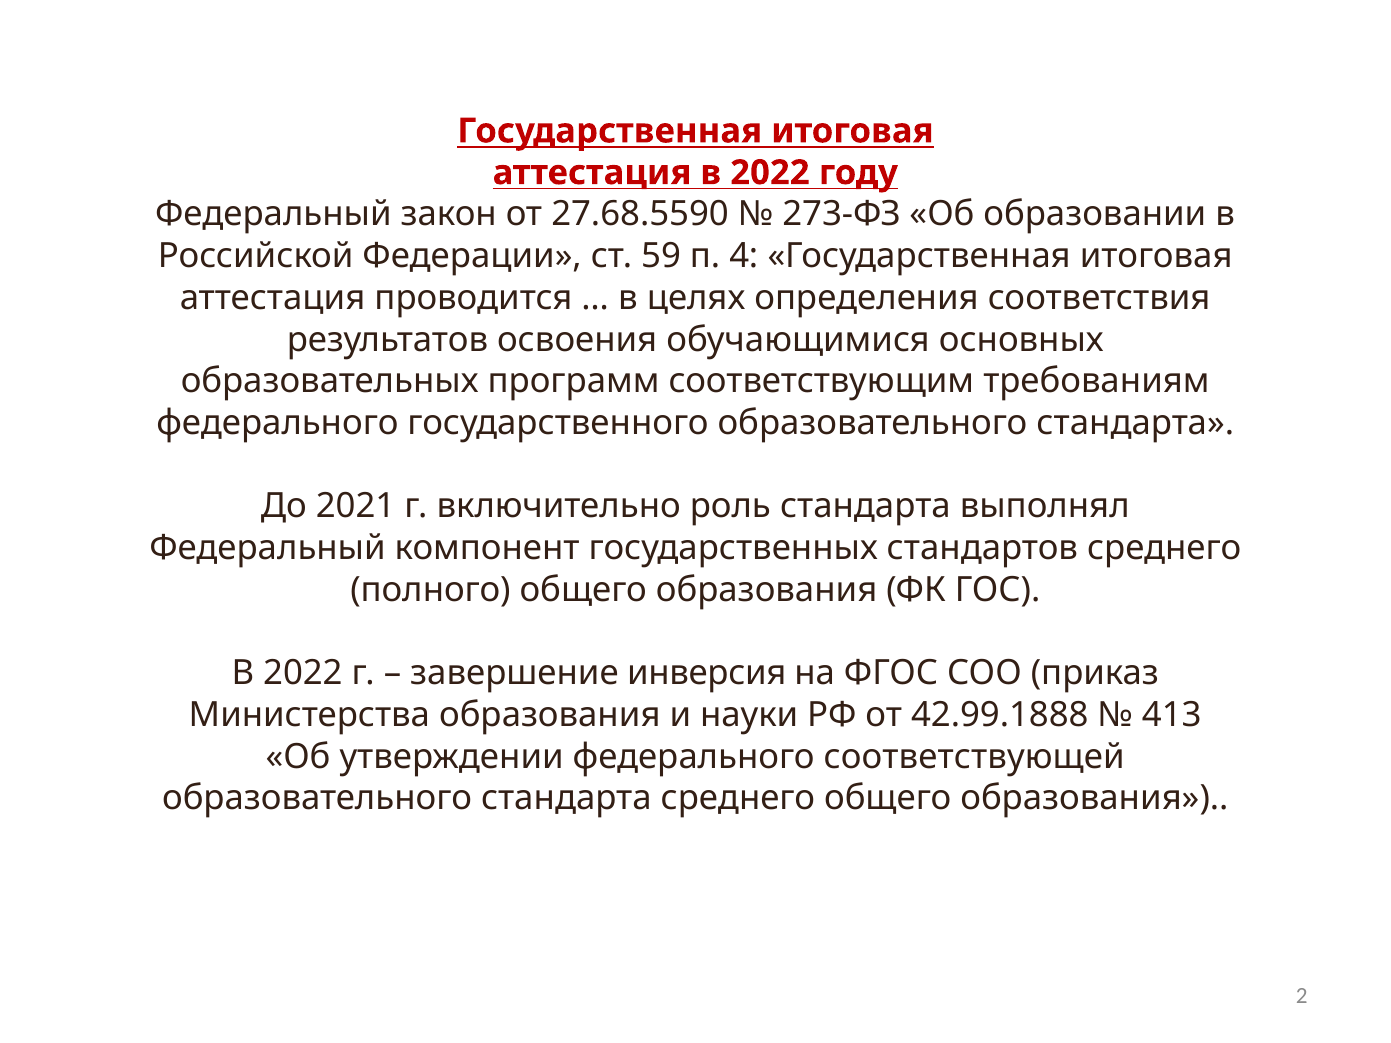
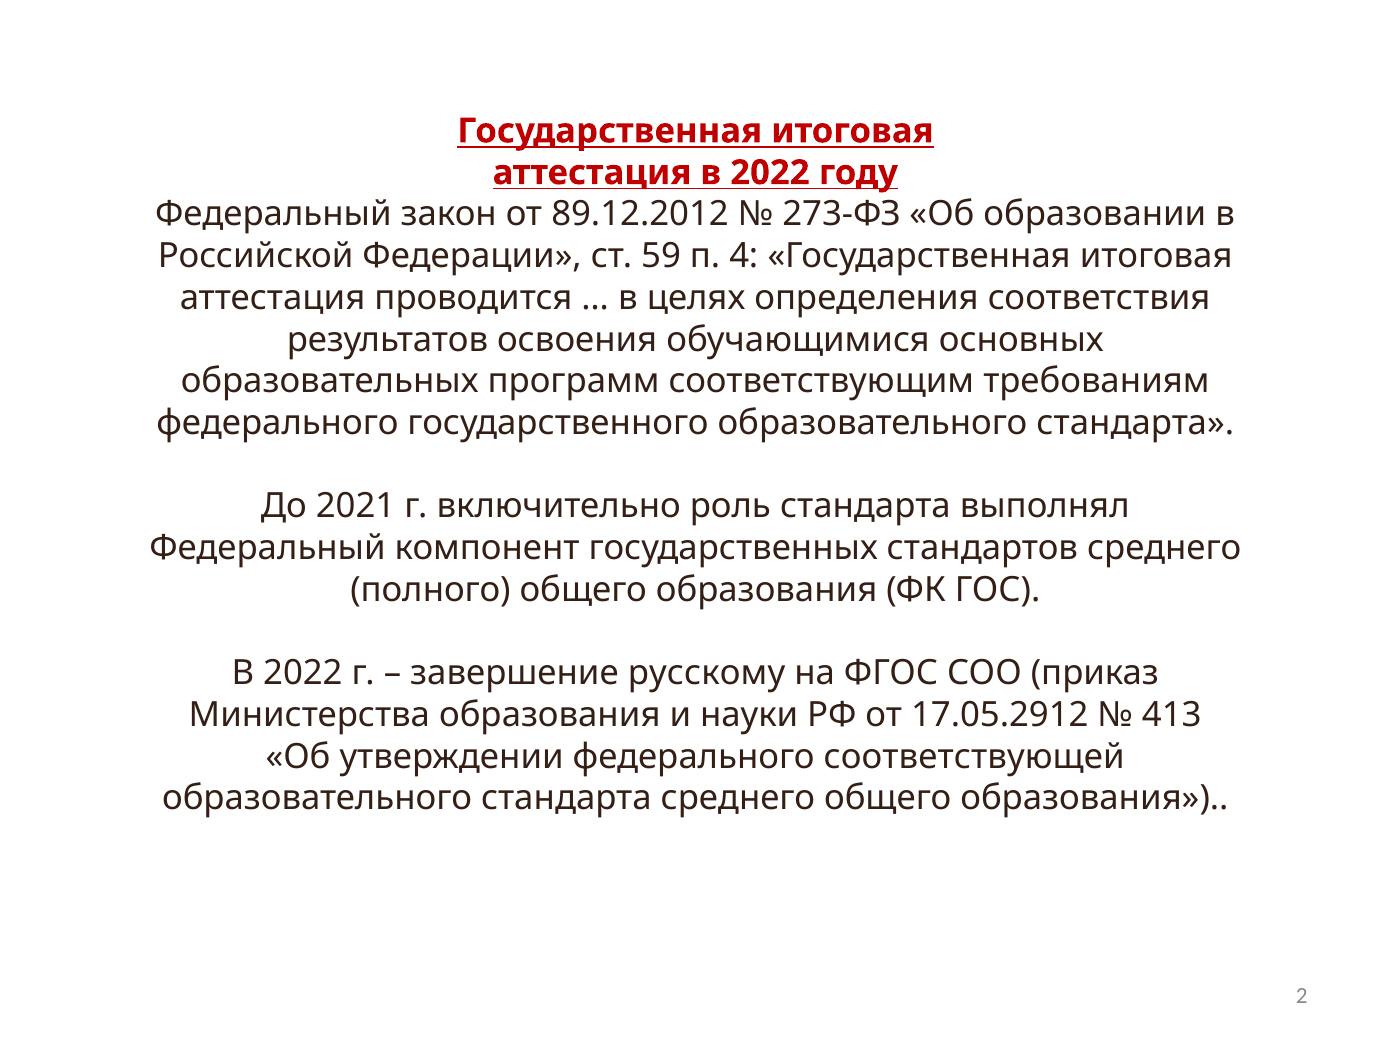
27.68.5590: 27.68.5590 -> 89.12.2012
инверсия: инверсия -> русскому
42.99.1888: 42.99.1888 -> 17.05.2912
